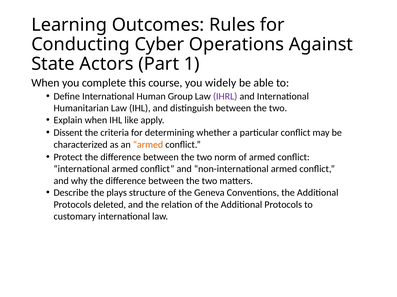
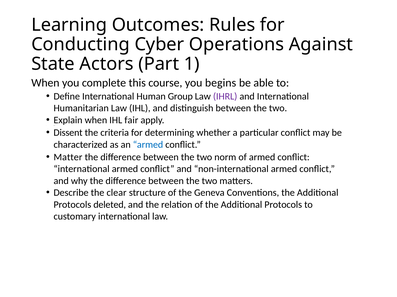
widely: widely -> begins
like: like -> fair
armed at (148, 145) colour: orange -> blue
Protect: Protect -> Matter
plays: plays -> clear
